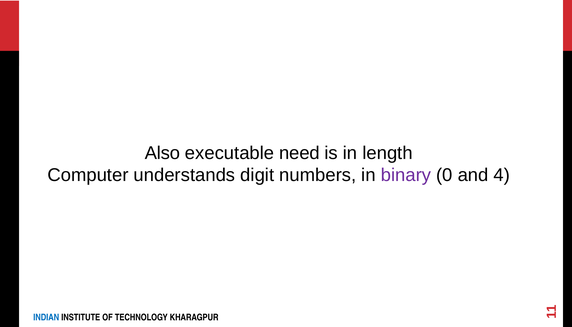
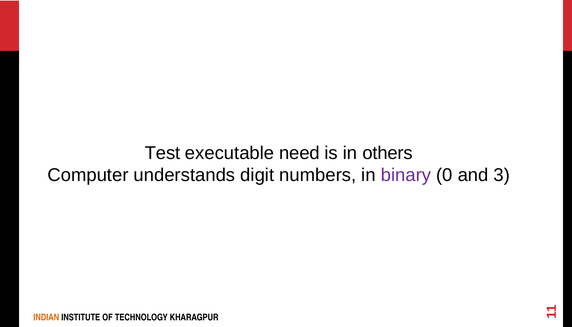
Also: Also -> Test
length: length -> others
4: 4 -> 3
INDIAN colour: blue -> orange
